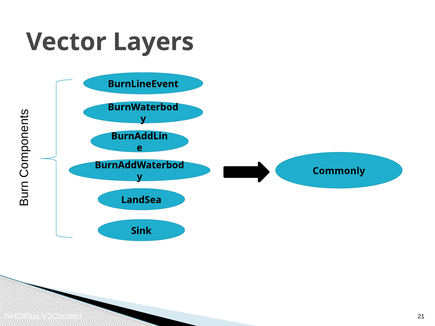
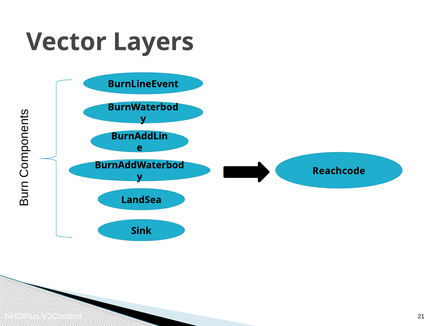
Commonly: Commonly -> Reachcode
